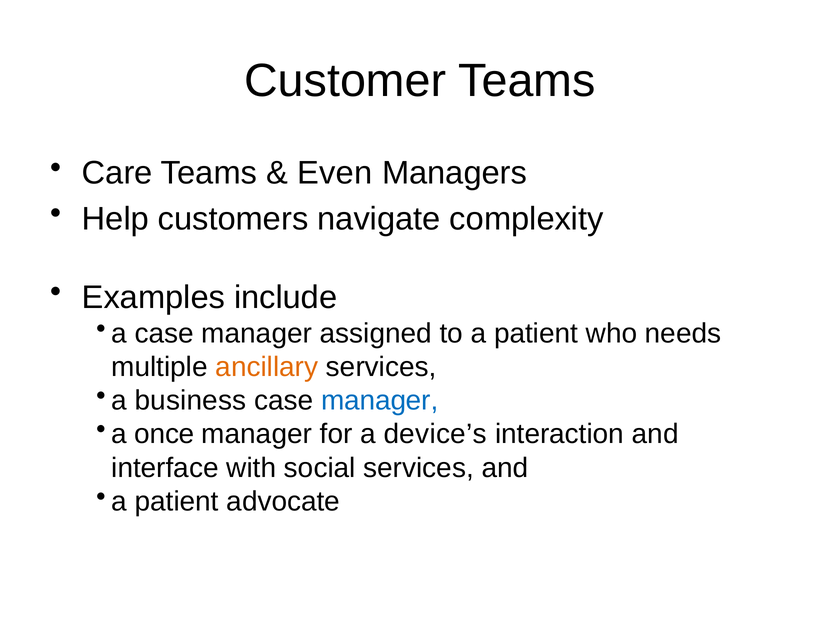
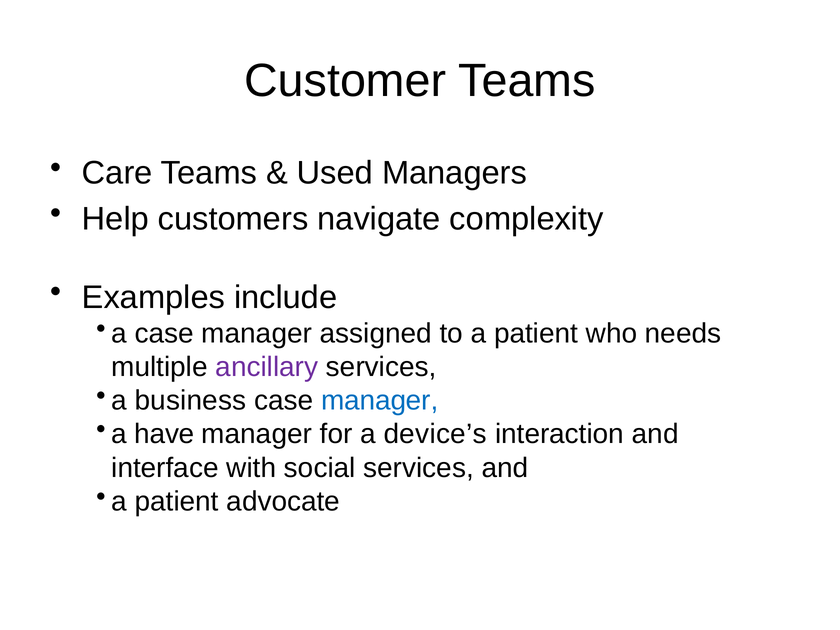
Even: Even -> Used
ancillary colour: orange -> purple
once: once -> have
